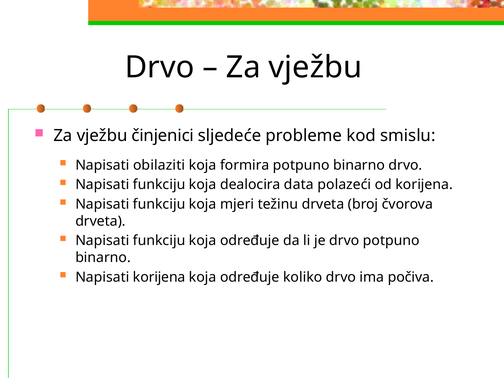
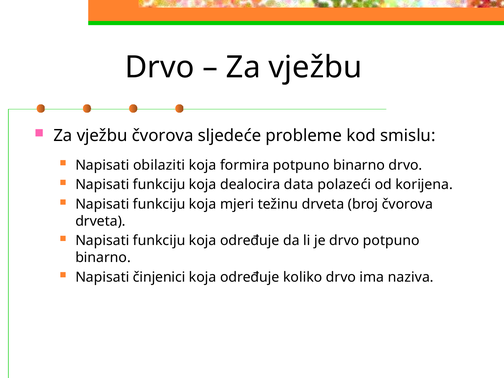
vježbu činjenici: činjenici -> čvorova
Napisati korijena: korijena -> činjenici
počiva: počiva -> naziva
